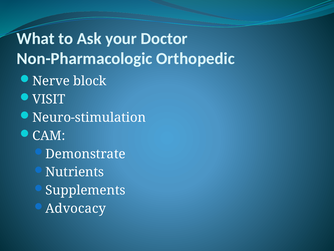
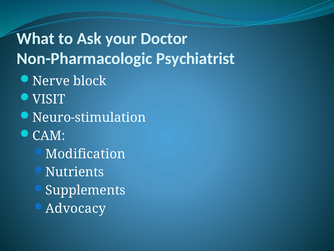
Orthopedic: Orthopedic -> Psychiatrist
Demonstrate: Demonstrate -> Modification
